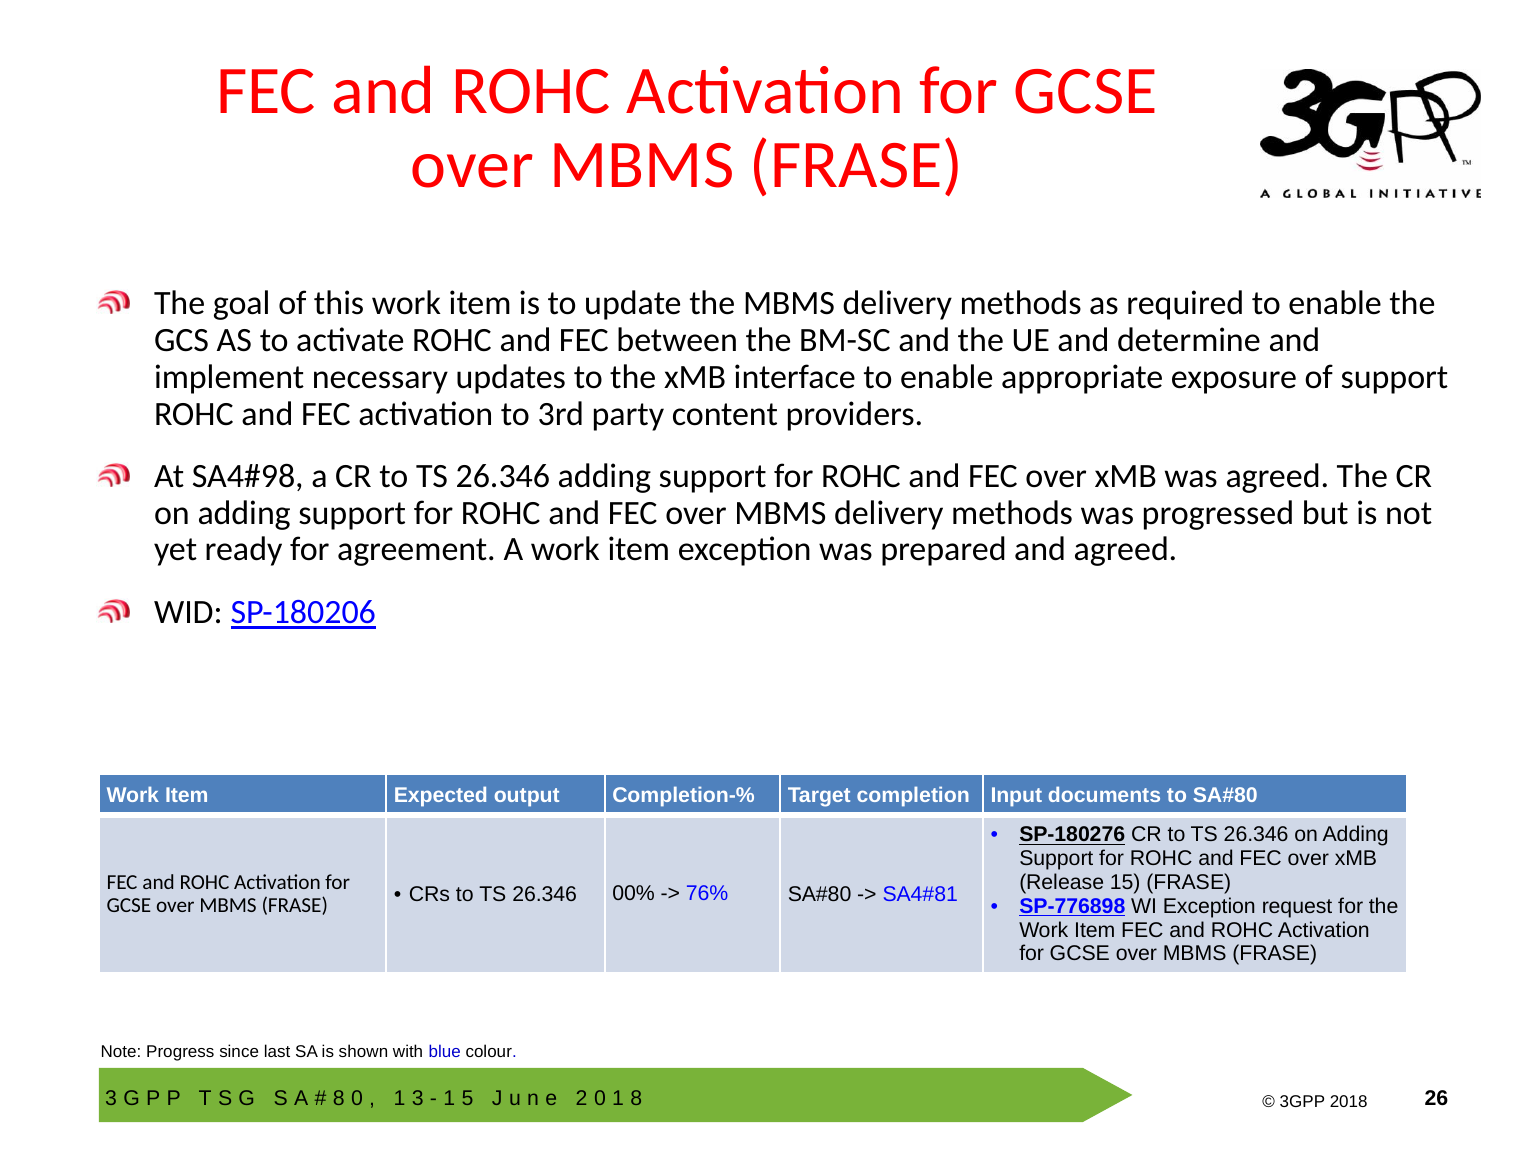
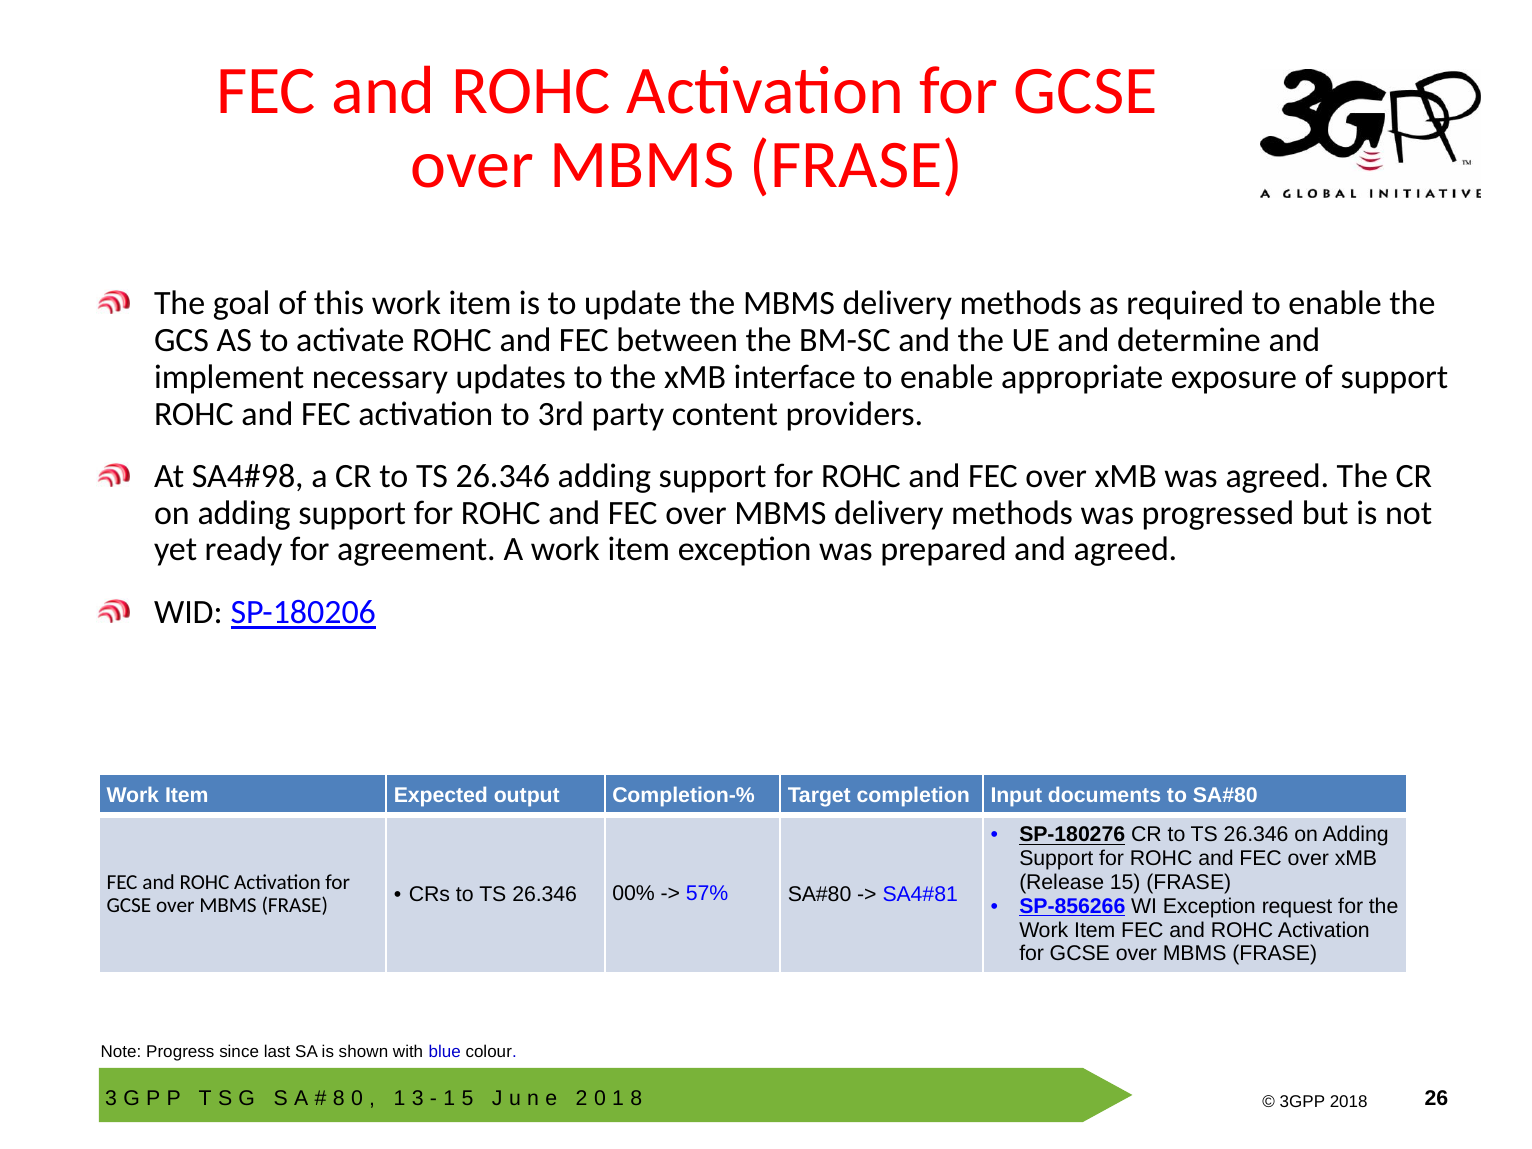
76%: 76% -> 57%
SP-776898: SP-776898 -> SP-856266
